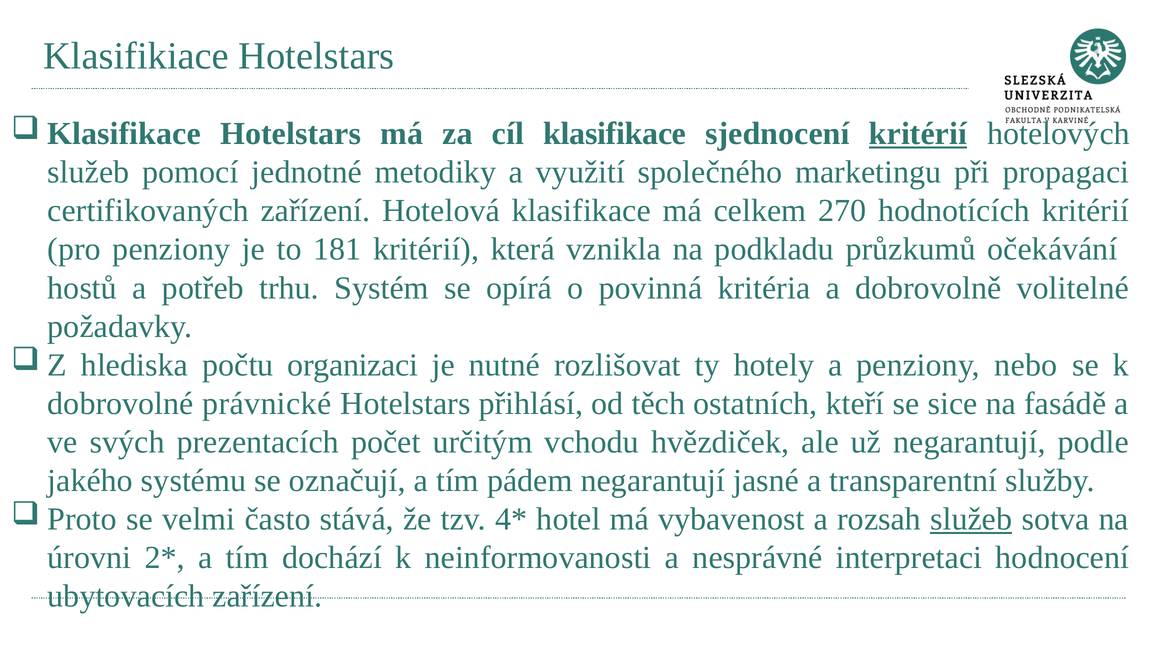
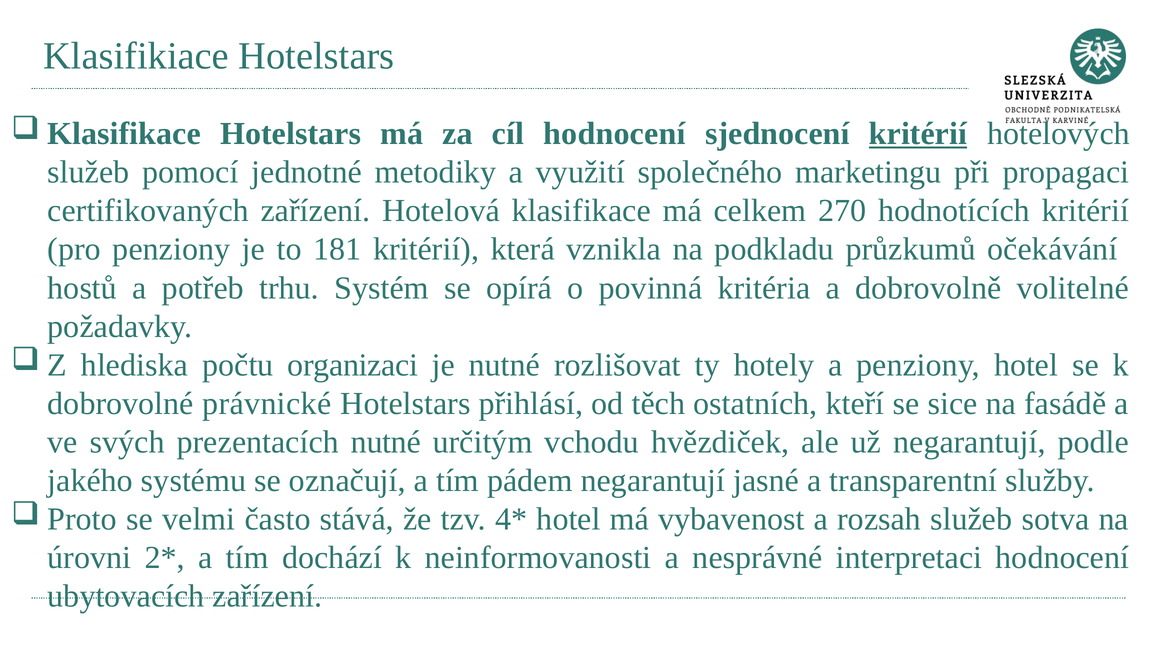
cíl klasifikace: klasifikace -> hodnocení
penziony nebo: nebo -> hotel
prezentacích počet: počet -> nutné
služeb at (971, 519) underline: present -> none
